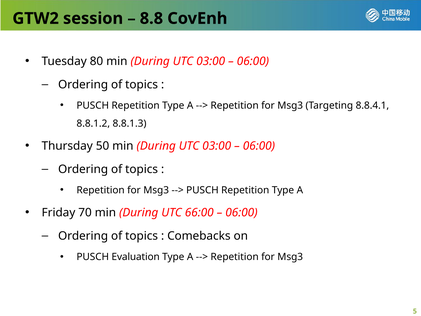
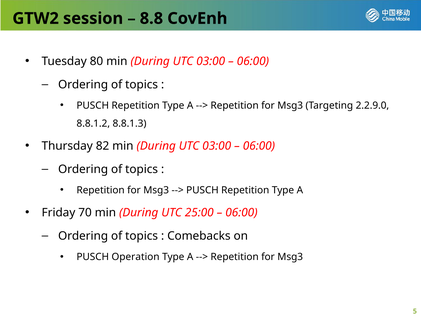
8.8.4.1: 8.8.4.1 -> 2.2.9.0
50: 50 -> 82
66:00: 66:00 -> 25:00
Evaluation: Evaluation -> Operation
